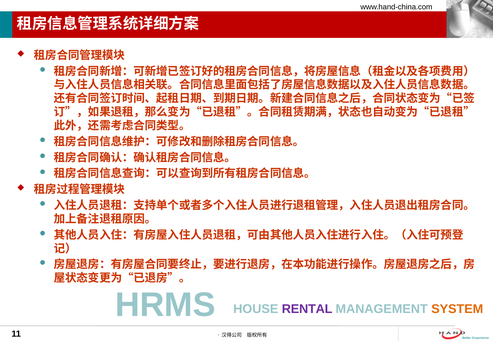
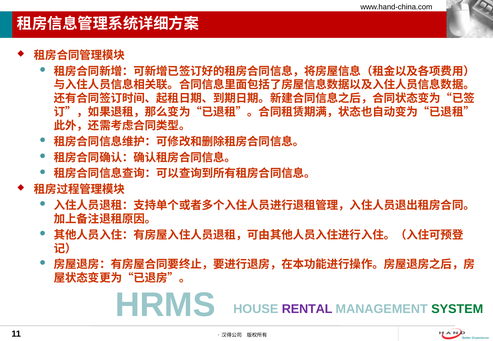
SYSTEM colour: orange -> green
